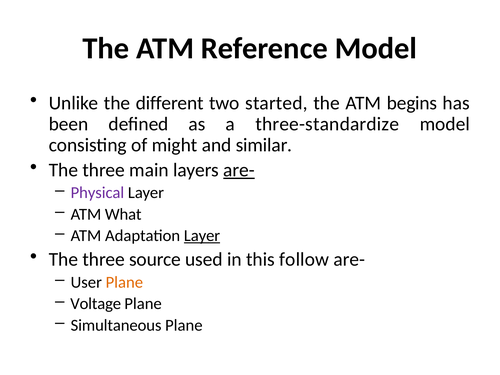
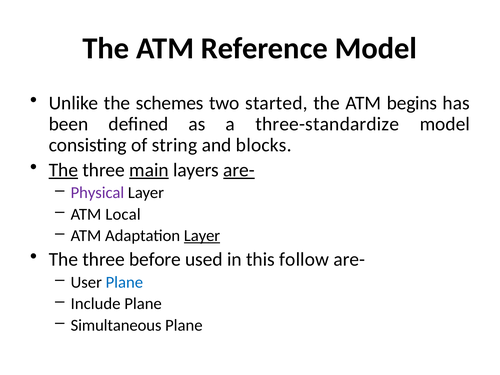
different: different -> schemes
might: might -> string
similar: similar -> blocks
The at (63, 170) underline: none -> present
main underline: none -> present
What: What -> Local
source: source -> before
Plane at (124, 282) colour: orange -> blue
Voltage: Voltage -> Include
